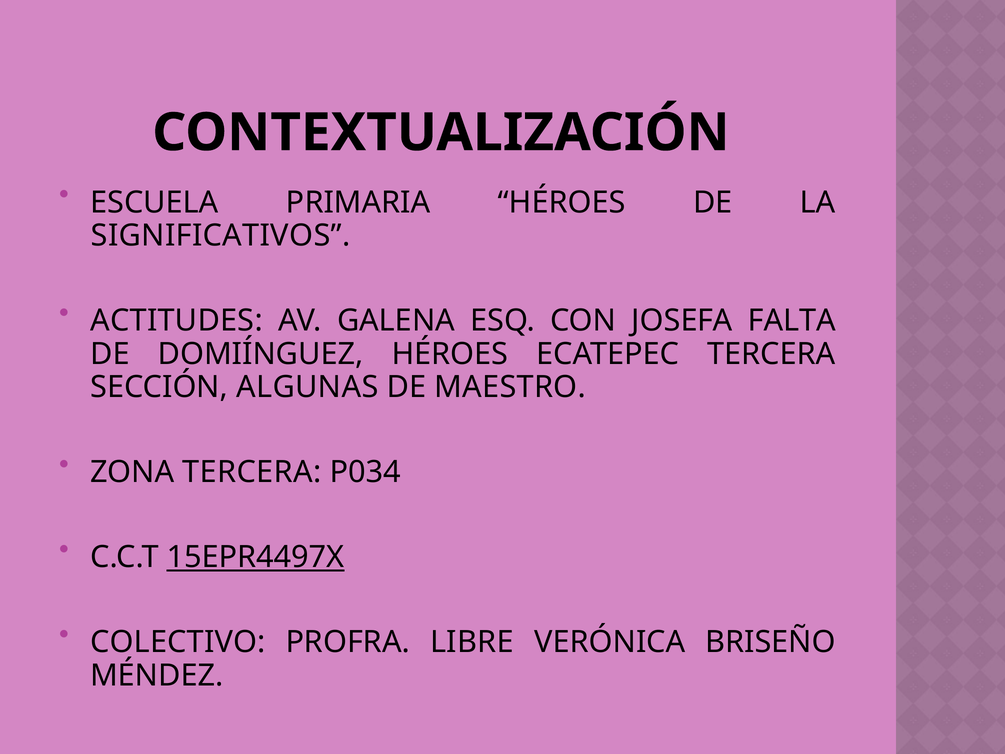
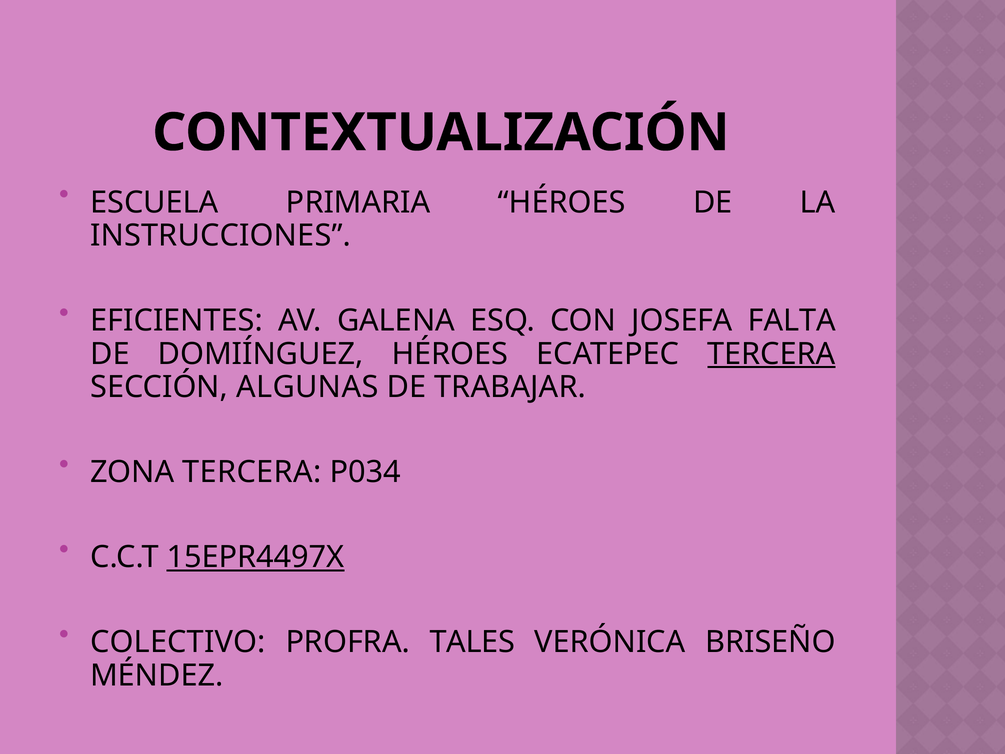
SIGNIFICATIVOS: SIGNIFICATIVOS -> INSTRUCCIONES
ACTITUDES: ACTITUDES -> EFICIENTES
TERCERA at (771, 354) underline: none -> present
MAESTRO: MAESTRO -> TRABAJAR
LIBRE: LIBRE -> TALES
